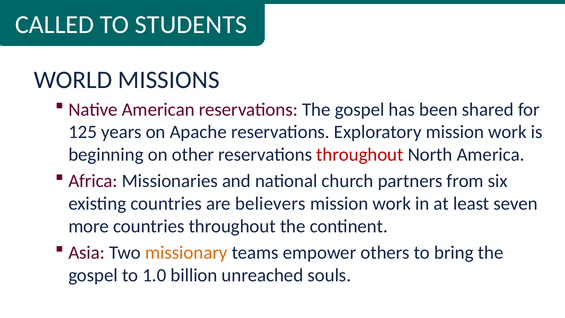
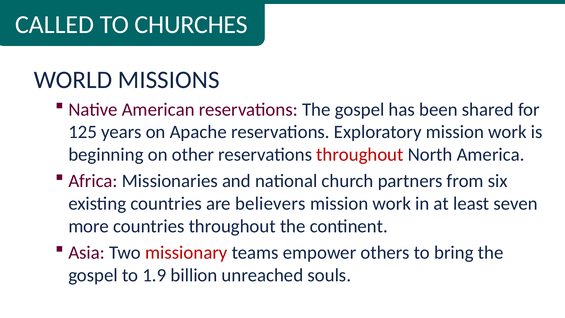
STUDENTS: STUDENTS -> CHURCHES
missionary colour: orange -> red
1.0: 1.0 -> 1.9
